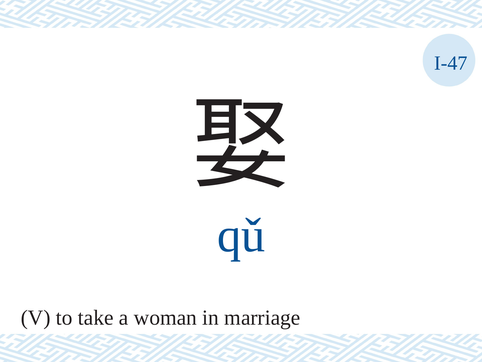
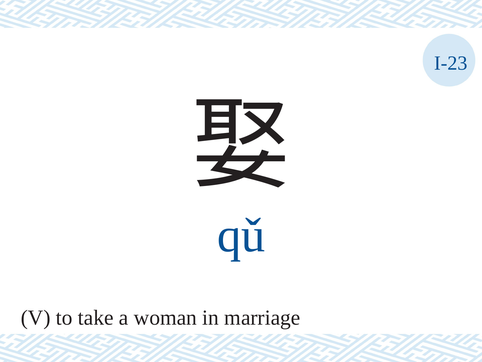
I-47: I-47 -> I-23
